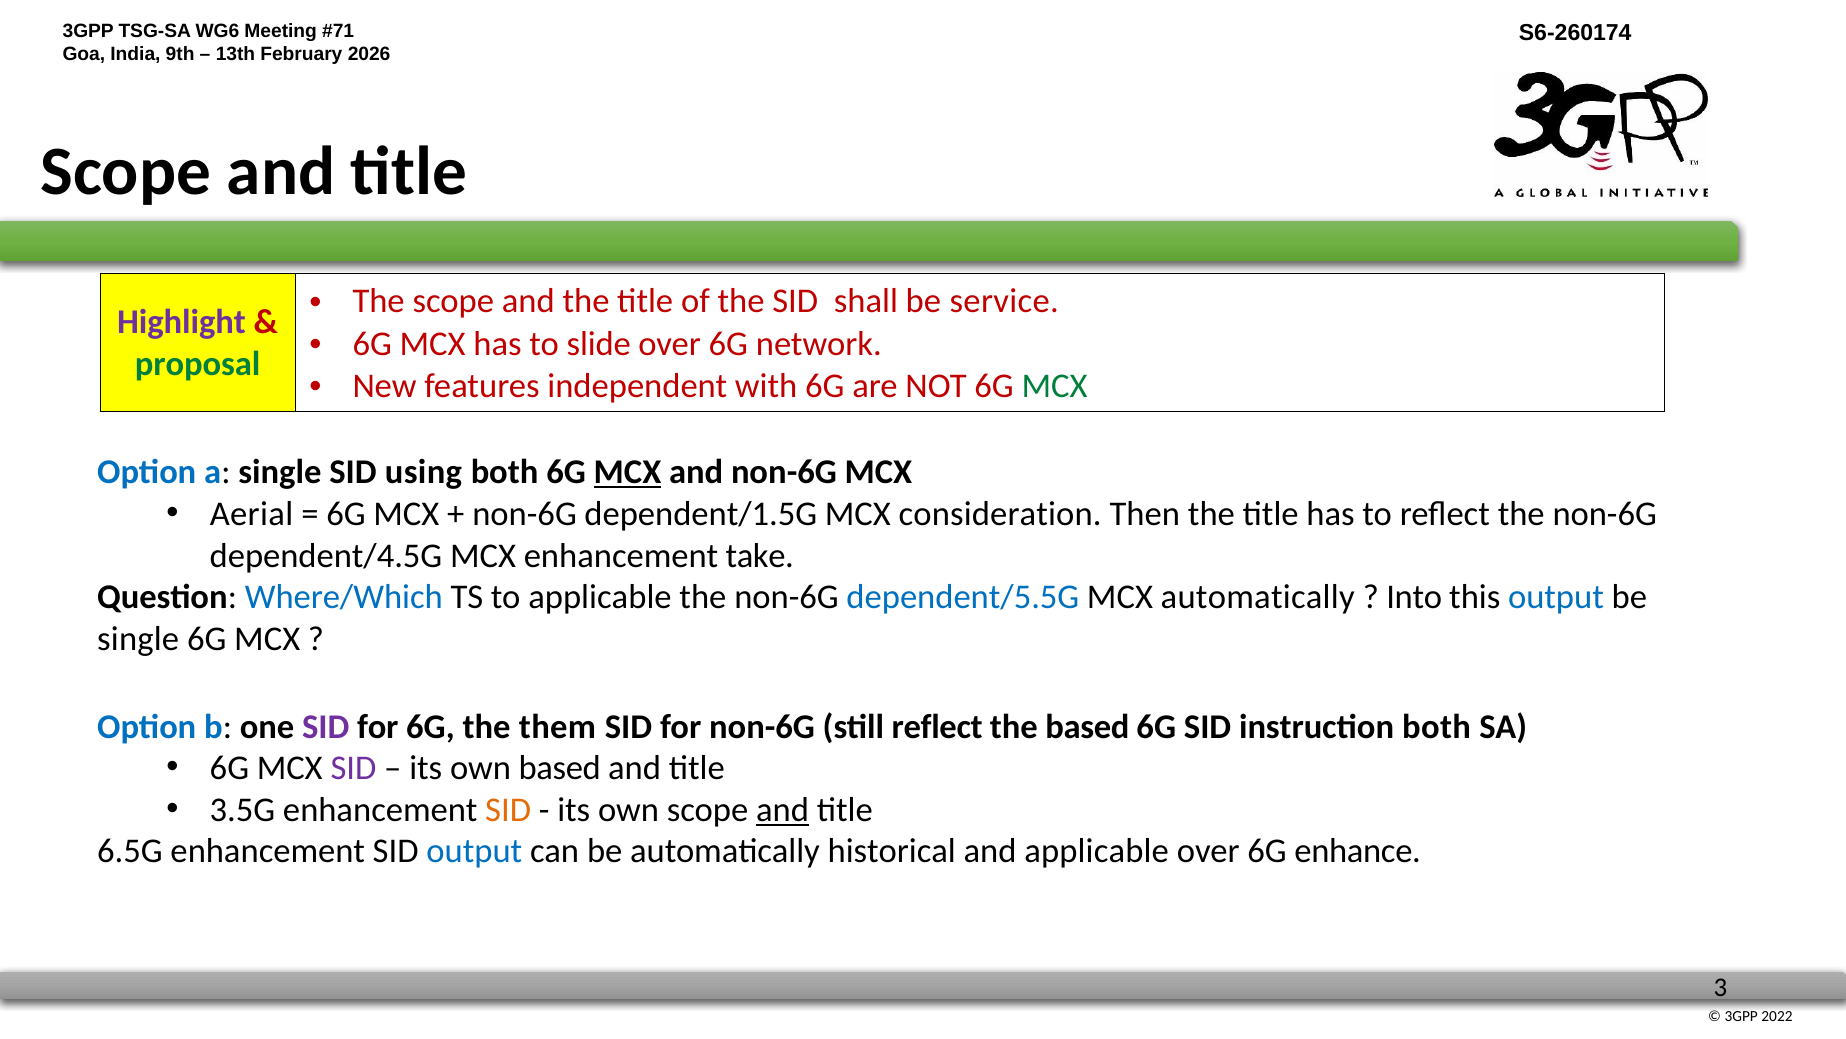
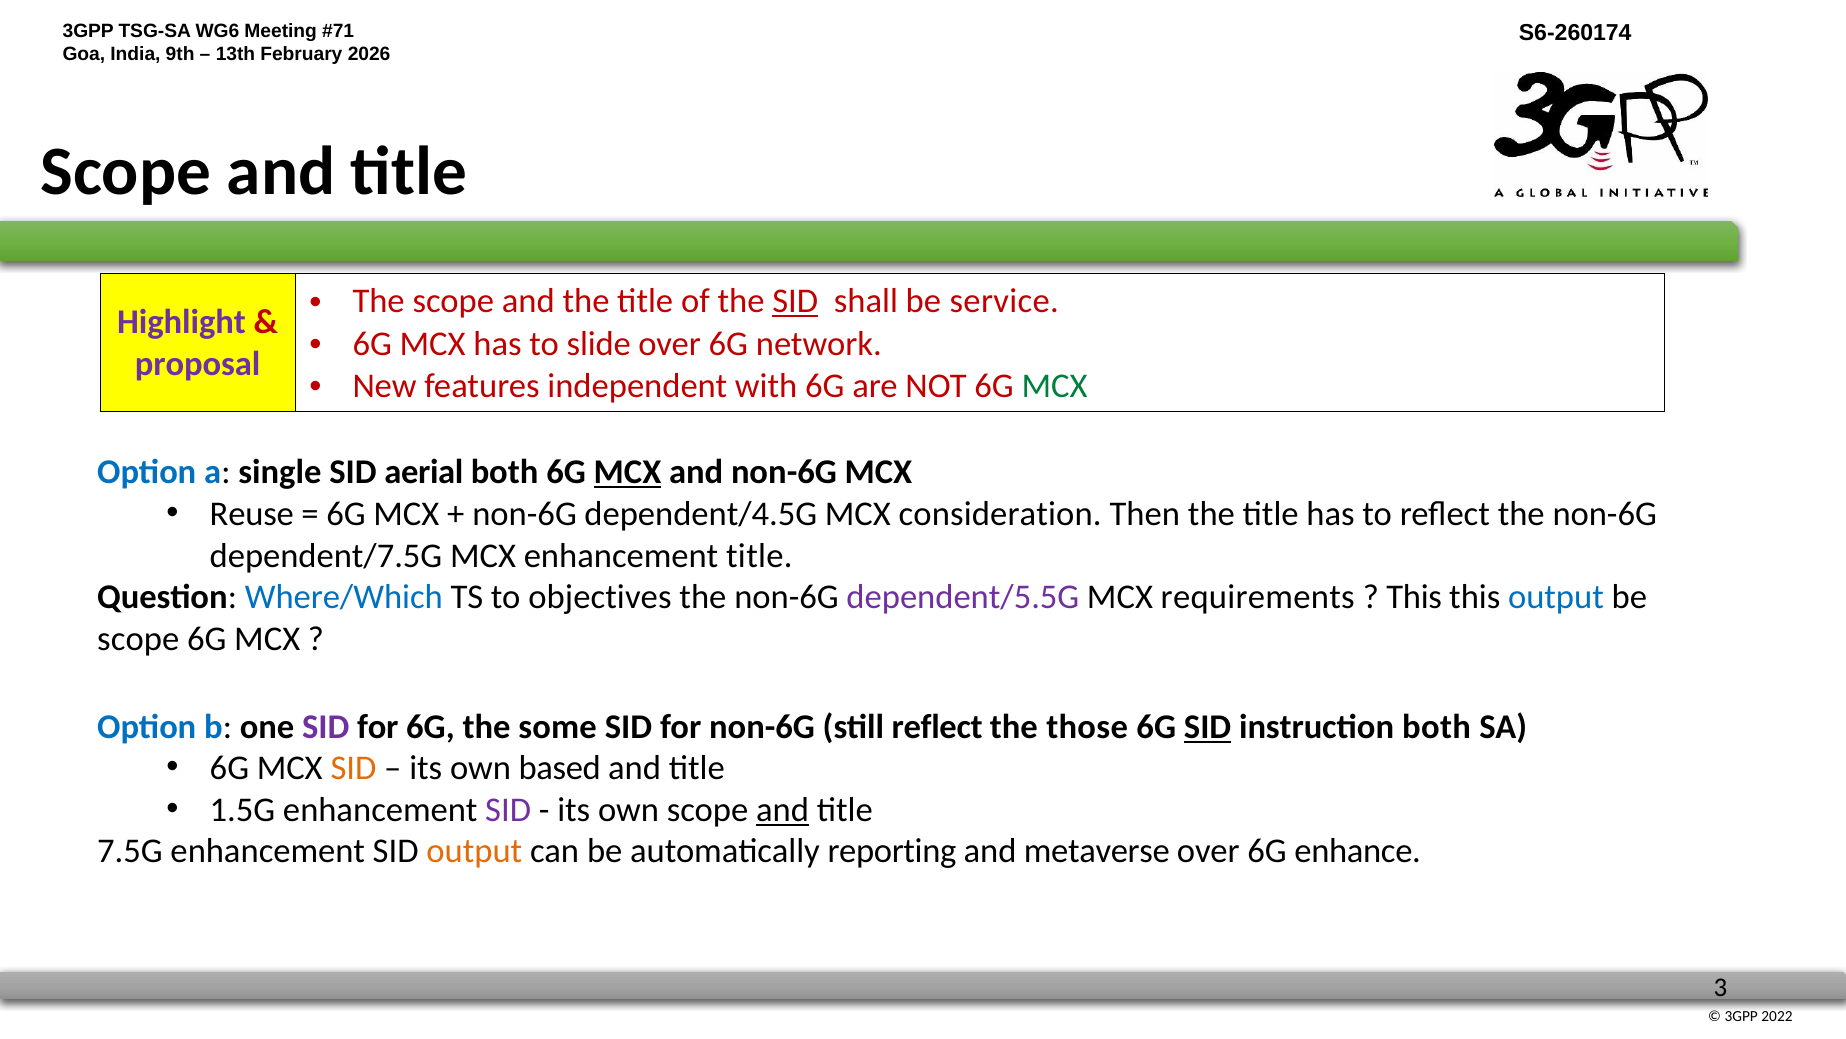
SID at (795, 301) underline: none -> present
proposal colour: green -> purple
using: using -> aerial
Aerial: Aerial -> Reuse
dependent/1.5G: dependent/1.5G -> dependent/4.5G
dependent/4.5G: dependent/4.5G -> dependent/7.5G
enhancement take: take -> title
to applicable: applicable -> objectives
dependent/5.5G colour: blue -> purple
MCX automatically: automatically -> requirements
Into at (1414, 597): Into -> This
single at (138, 638): single -> scope
them: them -> some
the based: based -> those
SID at (1208, 726) underline: none -> present
SID at (353, 768) colour: purple -> orange
3.5G: 3.5G -> 1.5G
SID at (508, 809) colour: orange -> purple
6.5G: 6.5G -> 7.5G
output at (474, 851) colour: blue -> orange
historical: historical -> reporting
and applicable: applicable -> metaverse
